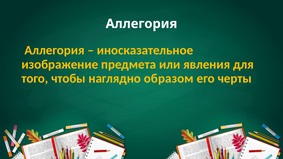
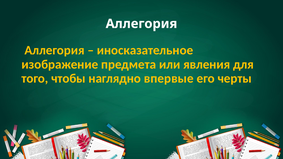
образом: образом -> впервые
